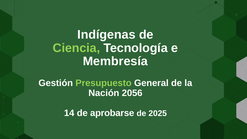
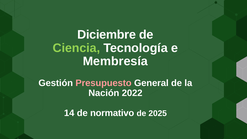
Indígenas: Indígenas -> Diciembre
Presupuesto colour: light green -> pink
2056: 2056 -> 2022
aprobarse: aprobarse -> normativo
